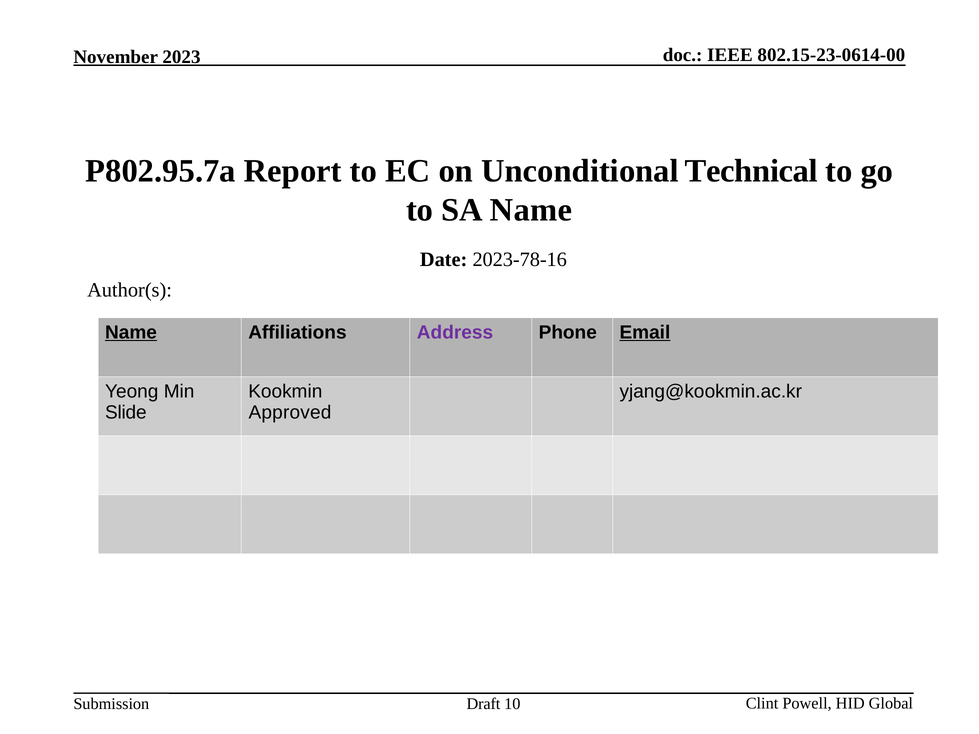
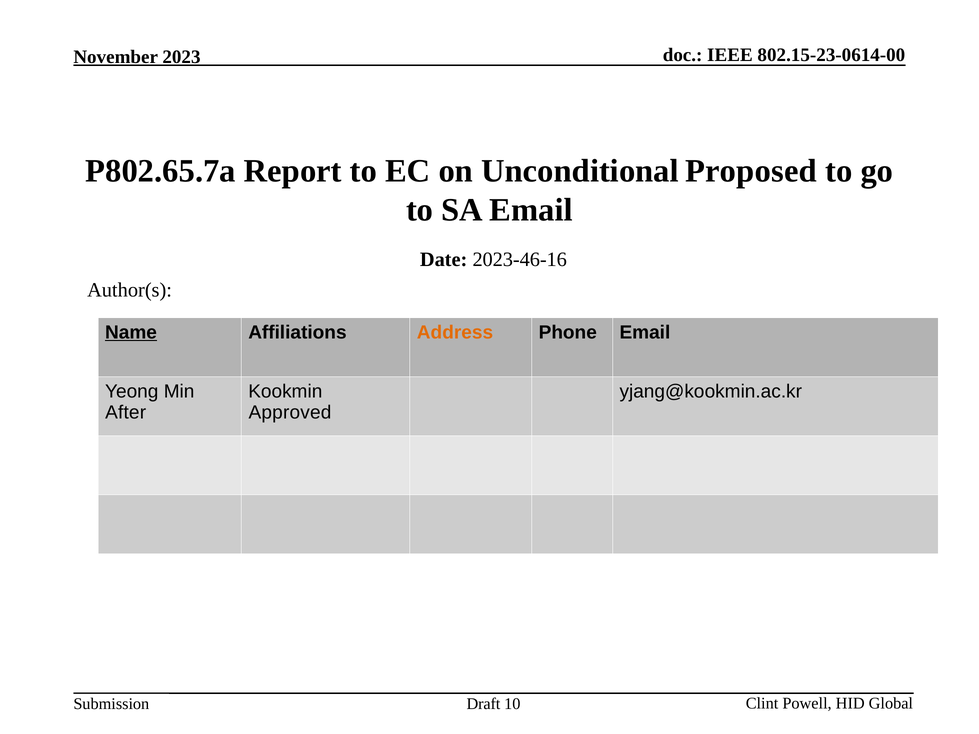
P802.95.7a: P802.95.7a -> P802.65.7a
Technical: Technical -> Proposed
SA Name: Name -> Email
2023-78-16: 2023-78-16 -> 2023-46-16
Address colour: purple -> orange
Email at (645, 333) underline: present -> none
Slide: Slide -> After
